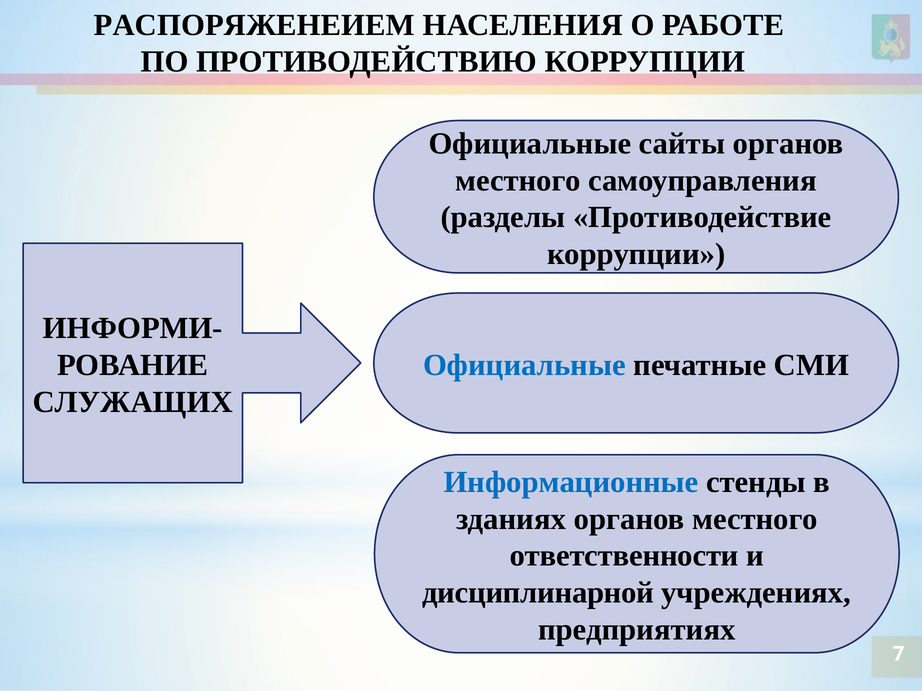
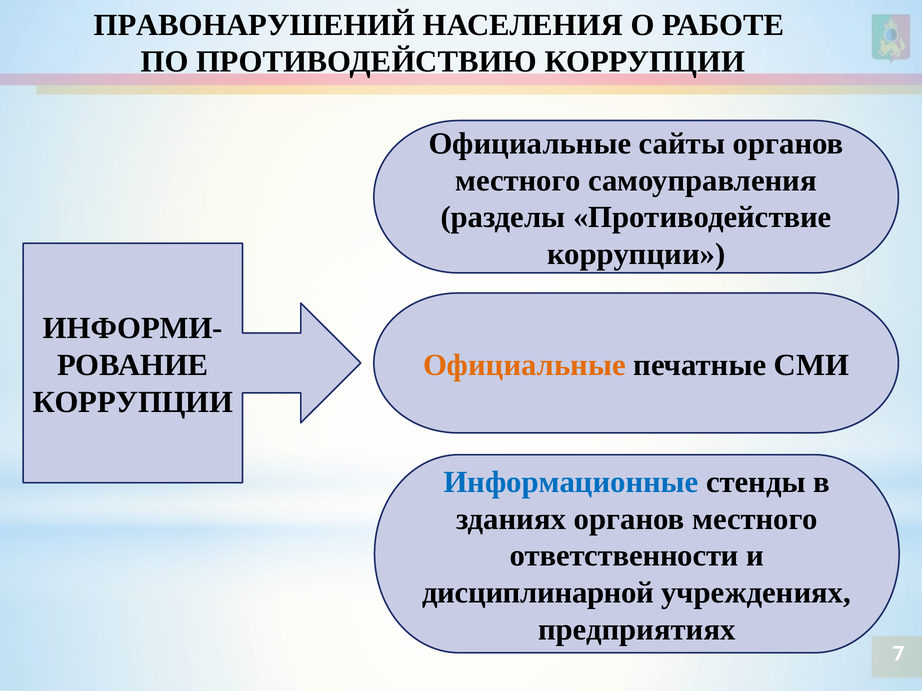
РАСПОРЯЖЕНЕИЕМ: РАСПОРЯЖЕНЕИЕМ -> ПРАВОНАРУШЕНИЙ
Официальные at (524, 365) colour: blue -> orange
СЛУЖАЩИХ at (133, 402): СЛУЖАЩИХ -> КОРРУПЦИИ
